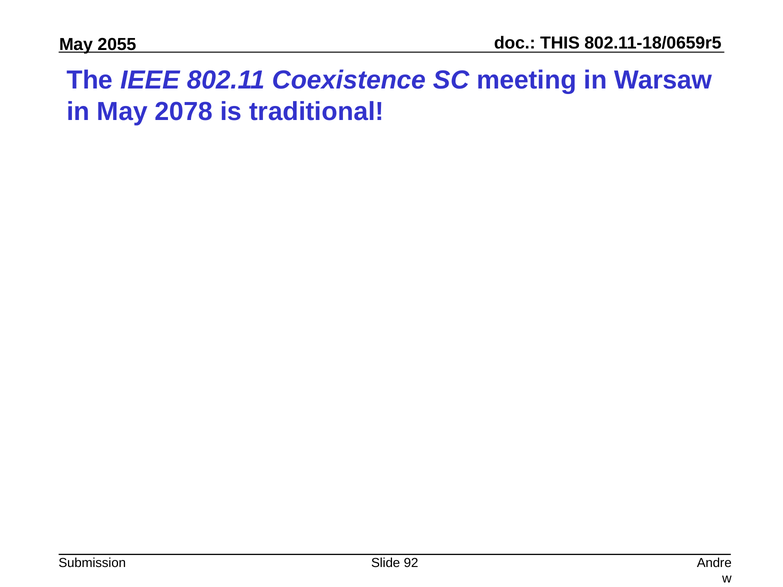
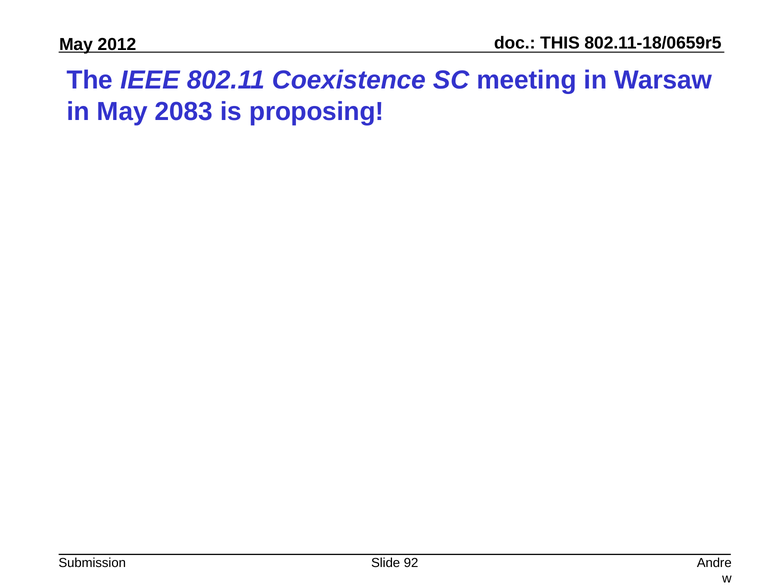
2055: 2055 -> 2012
2078: 2078 -> 2083
traditional: traditional -> proposing
